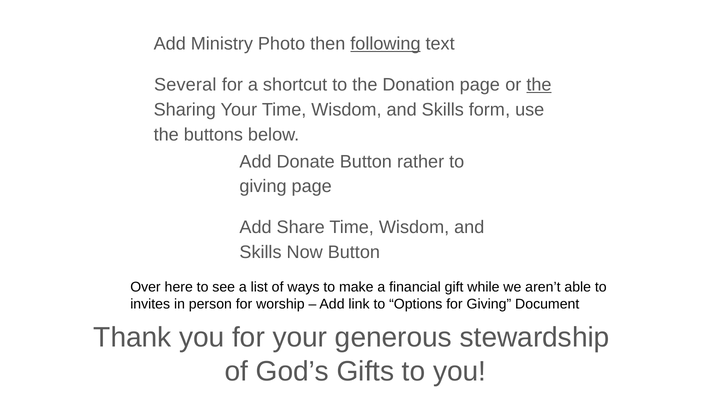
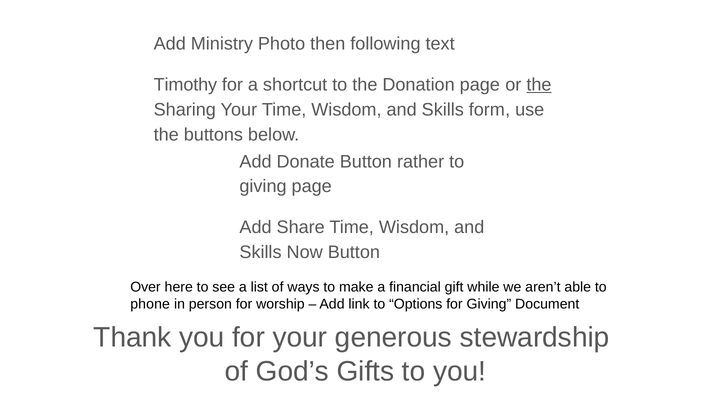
following underline: present -> none
Several: Several -> Timothy
invites: invites -> phone
